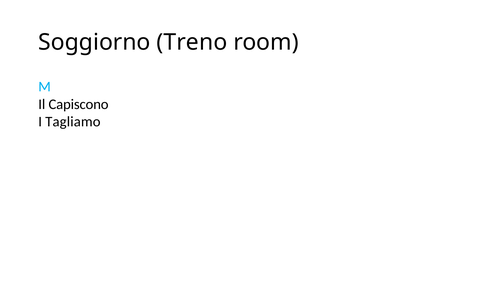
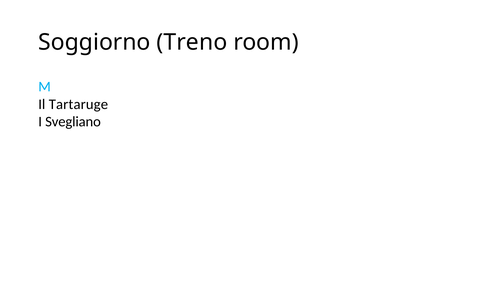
Capiscono: Capiscono -> Tartaruge
Tagliamo: Tagliamo -> Svegliano
